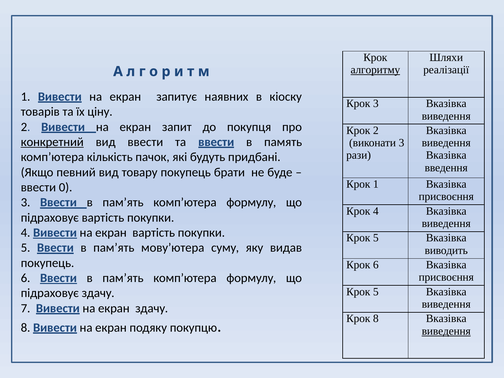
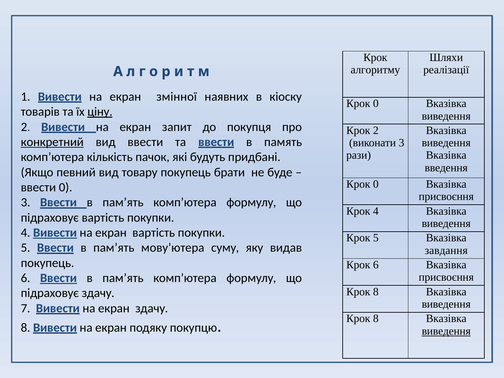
алгоритму underline: present -> none
запитує: запитує -> змінної
3 at (376, 104): 3 -> 0
ціну underline: none -> present
1 at (376, 184): 1 -> 0
виводить: виводить -> завдання
5 at (376, 292): 5 -> 8
